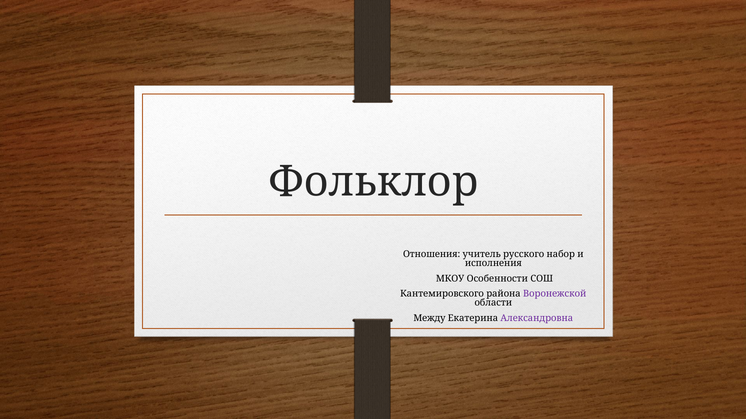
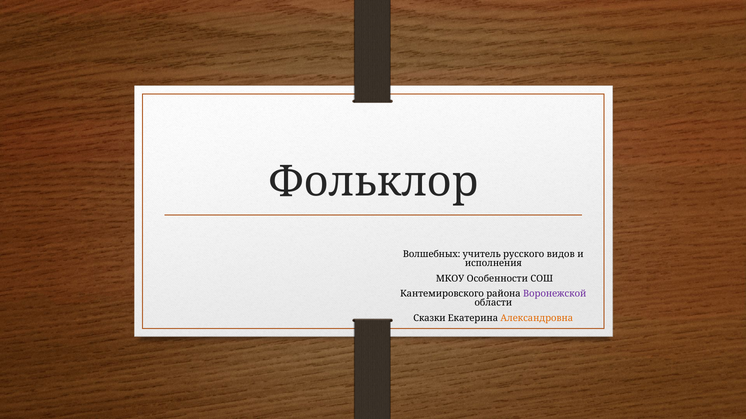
Отношения: Отношения -> Волшебных
набор: набор -> видов
Между: Между -> Сказки
Александровна colour: purple -> orange
